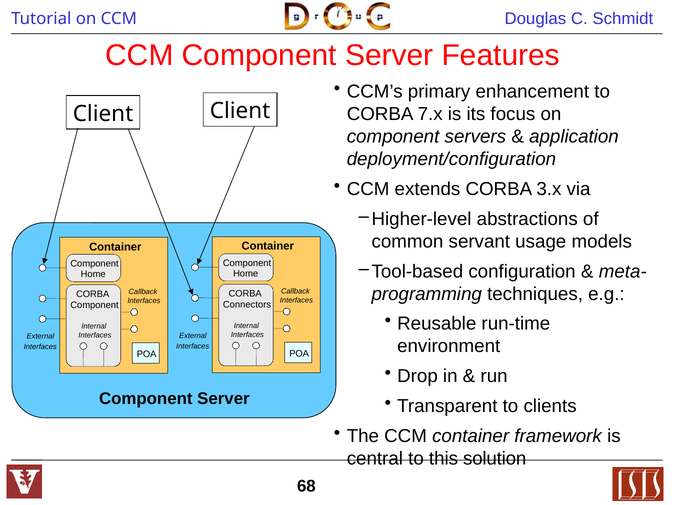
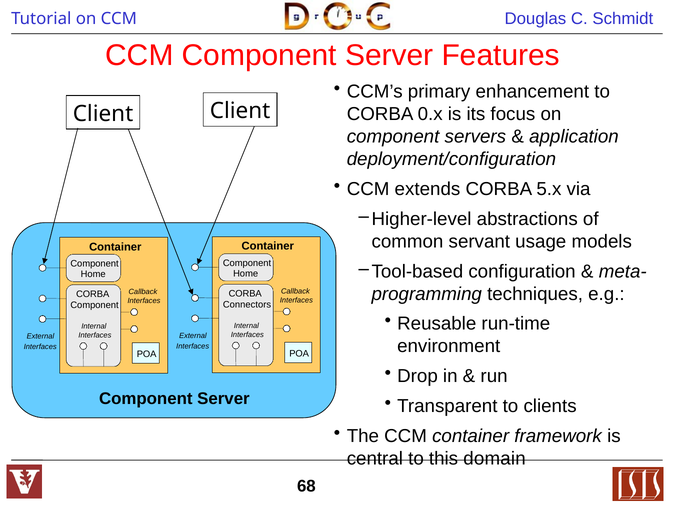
7.x: 7.x -> 0.x
3.x: 3.x -> 5.x
solution: solution -> domain
